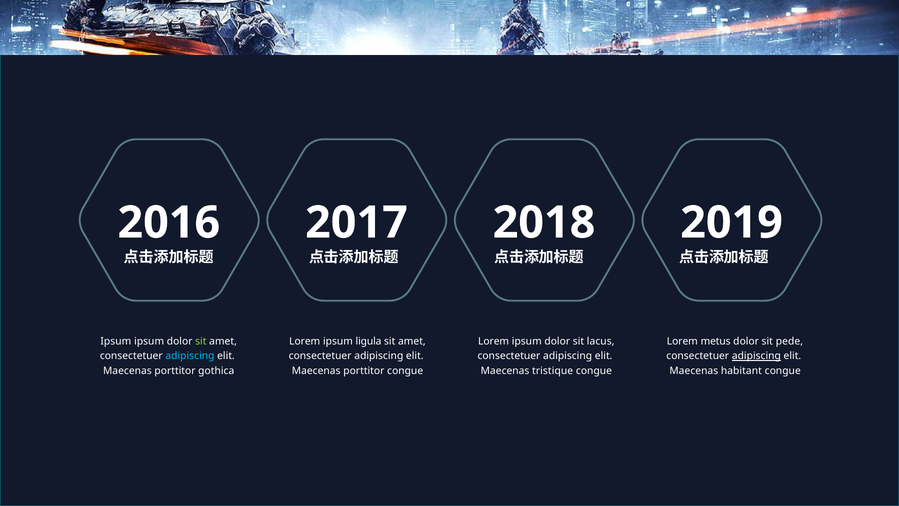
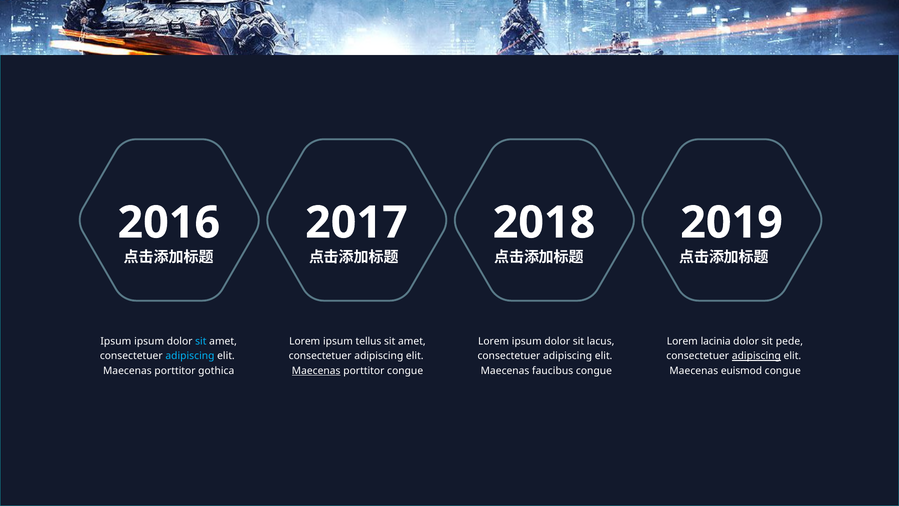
sit at (201, 341) colour: light green -> light blue
ligula: ligula -> tellus
metus: metus -> lacinia
Maecenas at (316, 371) underline: none -> present
tristique: tristique -> faucibus
habitant: habitant -> euismod
